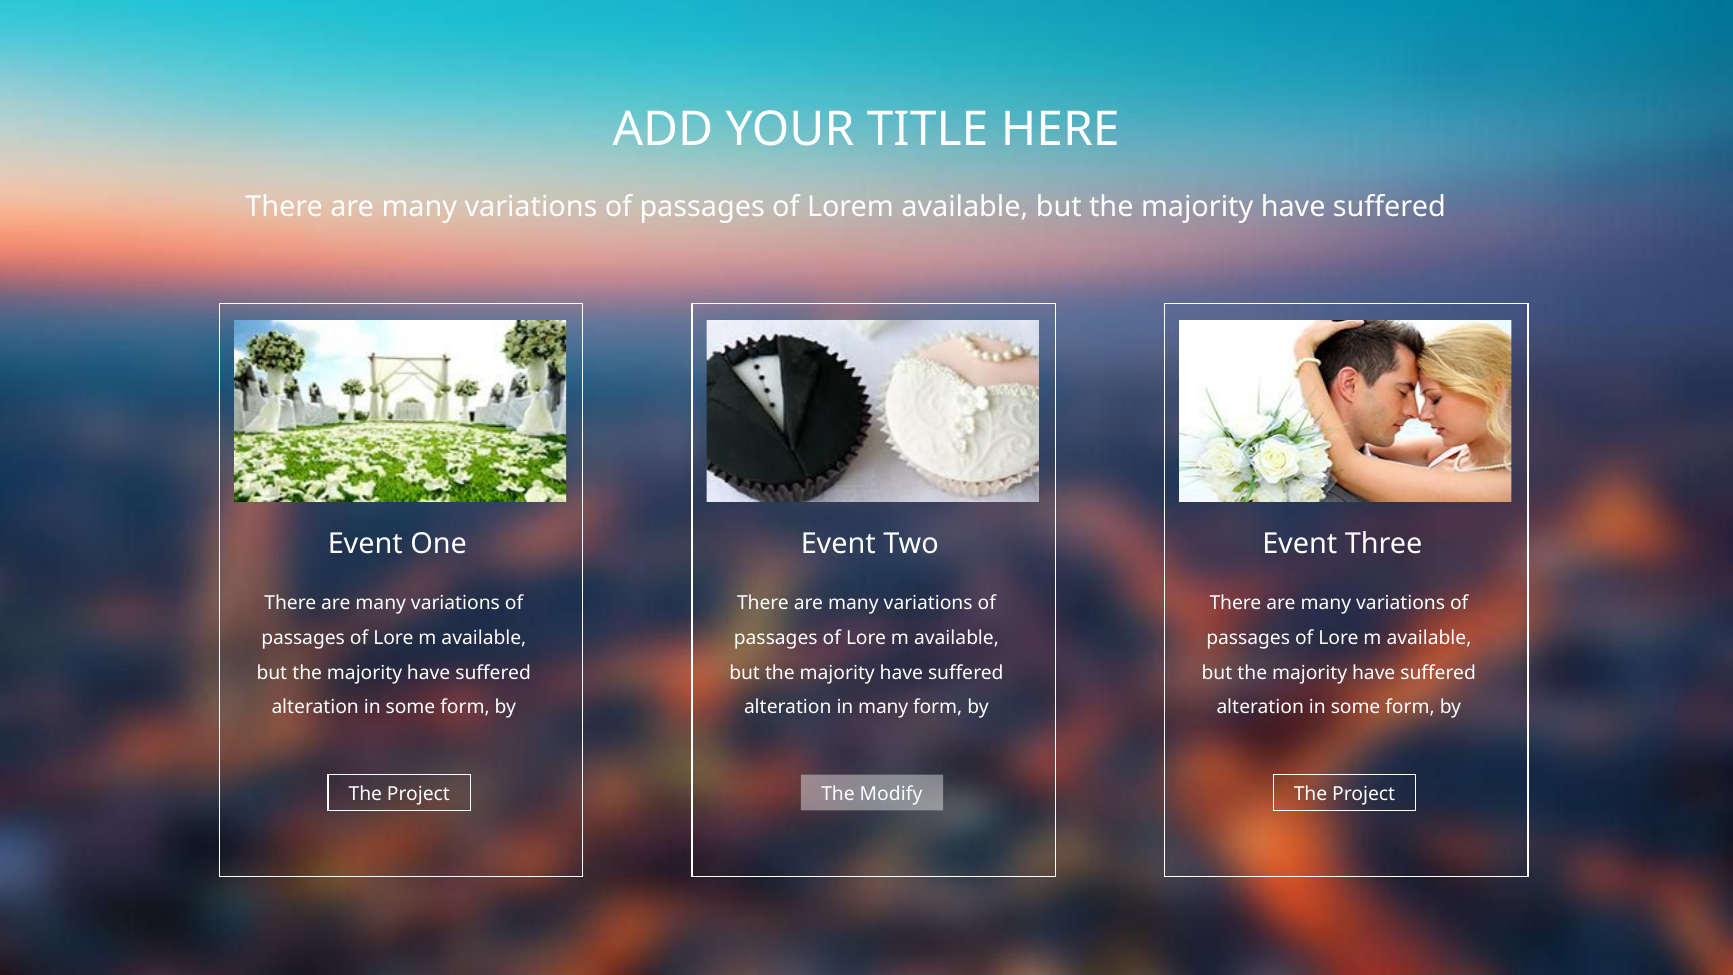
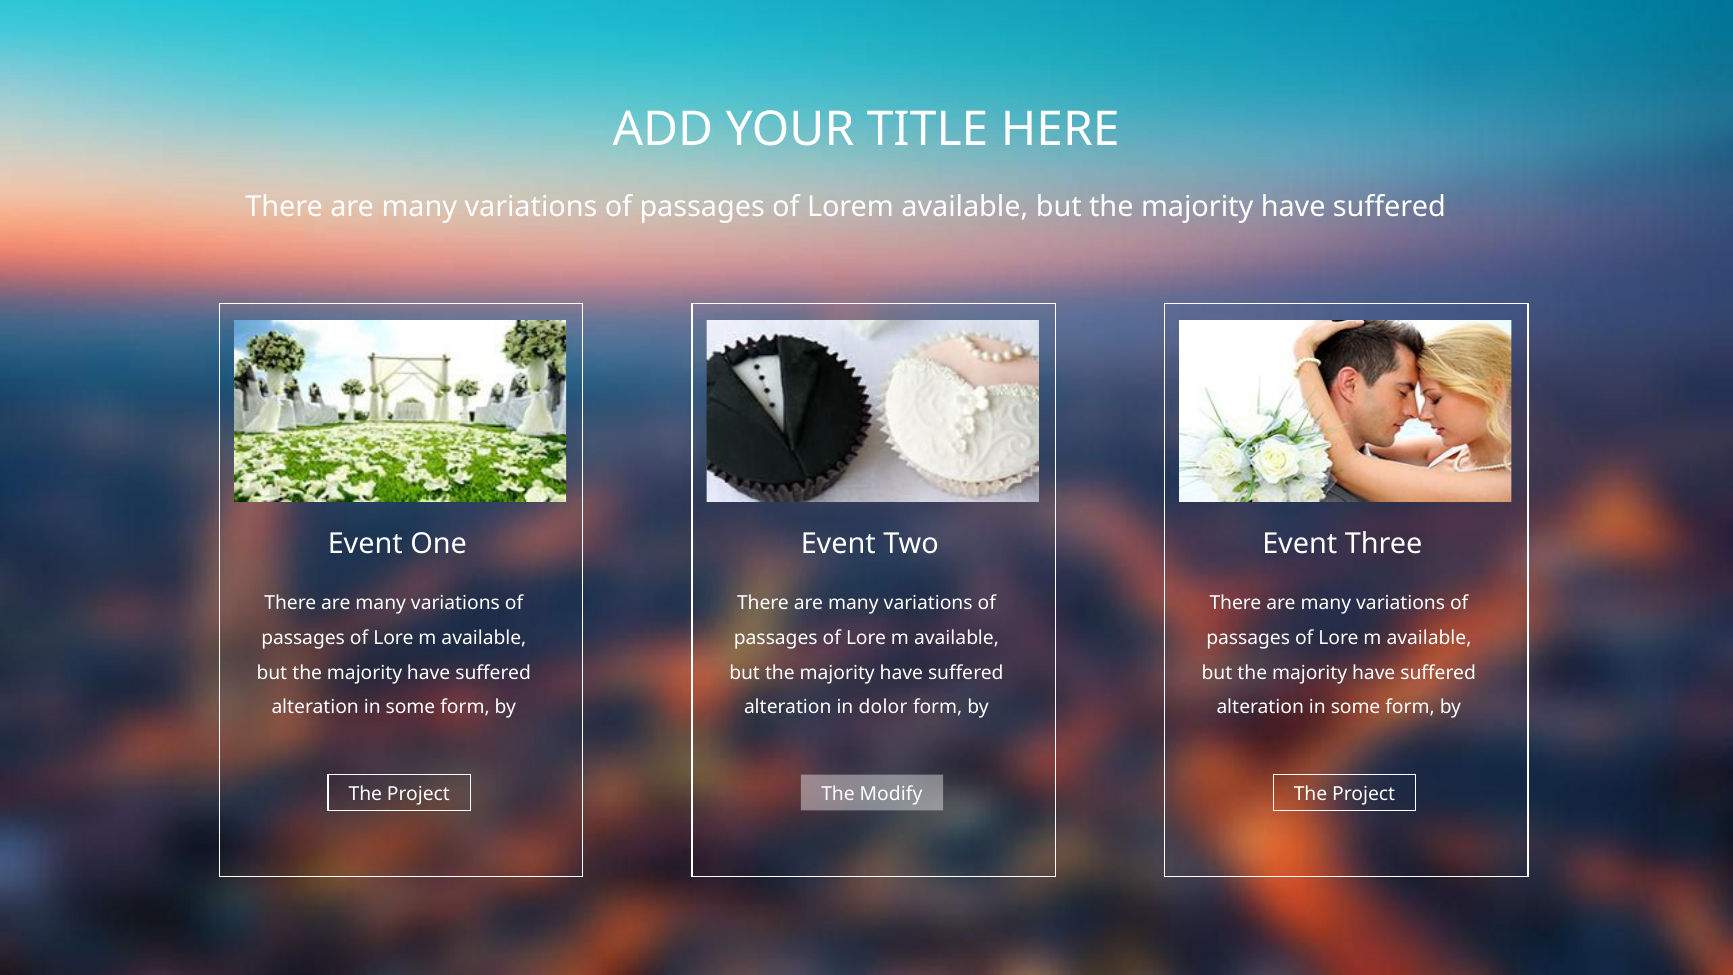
in many: many -> dolor
